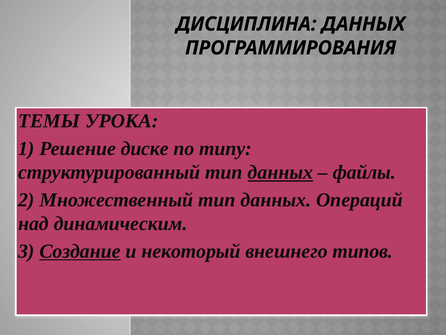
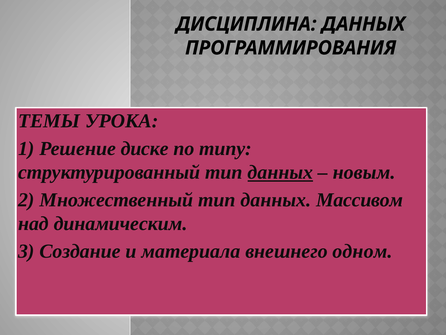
файлы: файлы -> новым
Операций: Операций -> Массивом
Создание underline: present -> none
некоторый: некоторый -> материала
типов: типов -> одном
